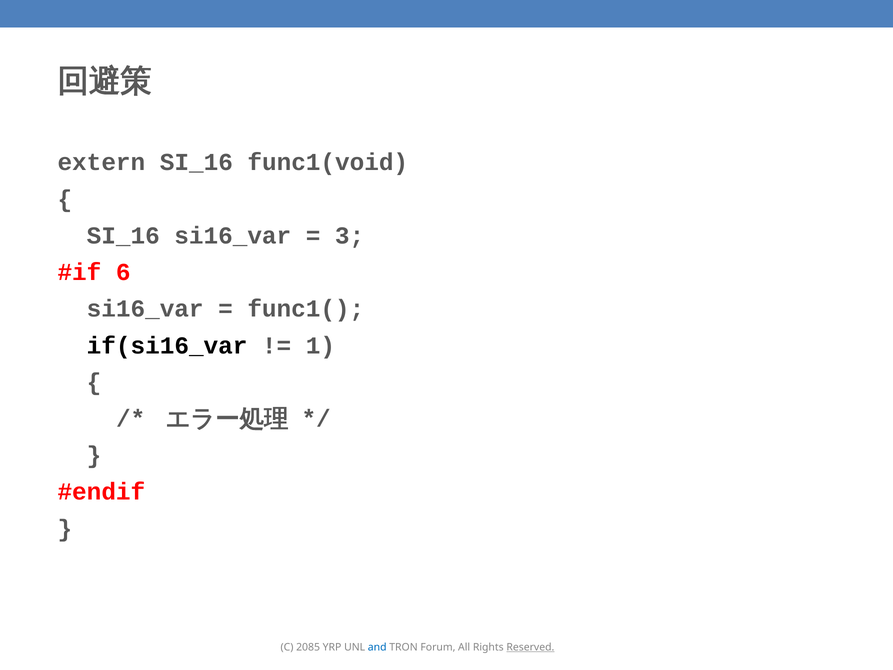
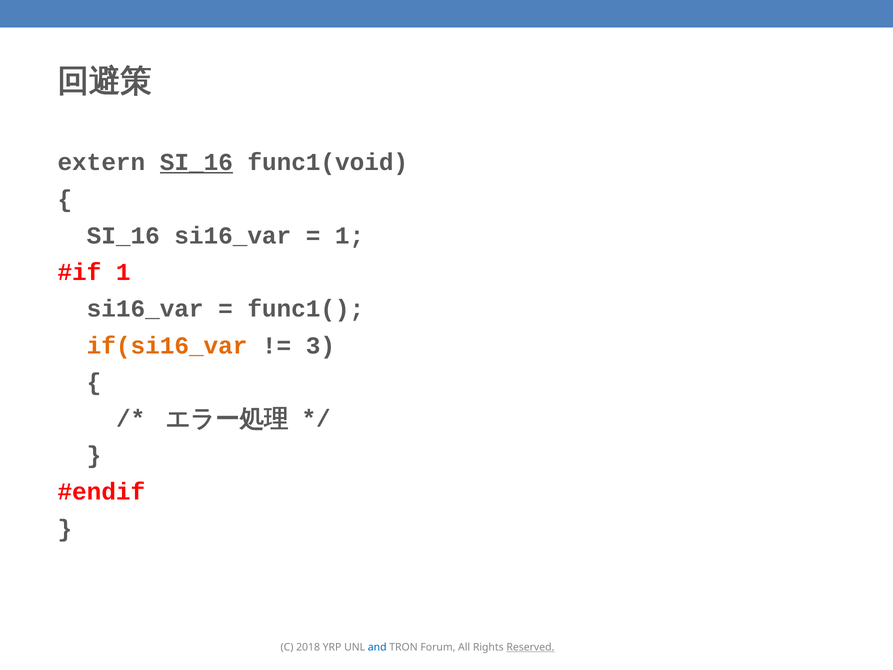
SI_16 at (196, 162) underline: none -> present
3 at (350, 236): 3 -> 1
6 at (123, 272): 6 -> 1
if(si16_var colour: black -> orange
1: 1 -> 3
2085: 2085 -> 2018
